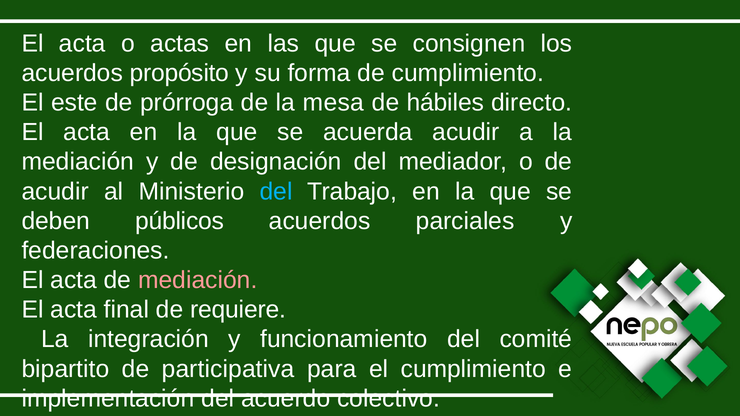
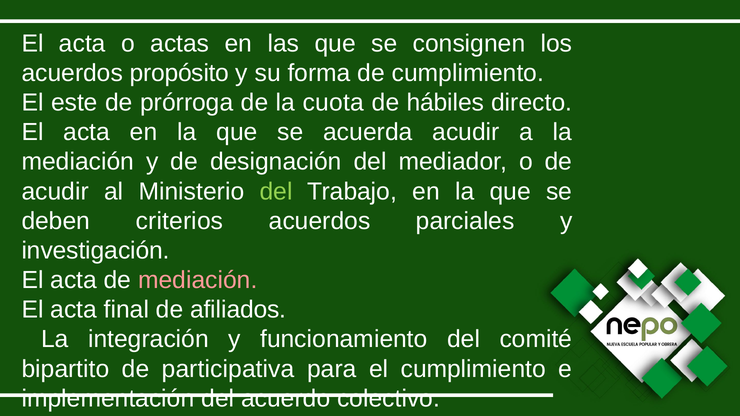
mesa: mesa -> cuota
del at (276, 192) colour: light blue -> light green
públicos: públicos -> criterios
federaciones: federaciones -> investigación
requiere: requiere -> afiliados
